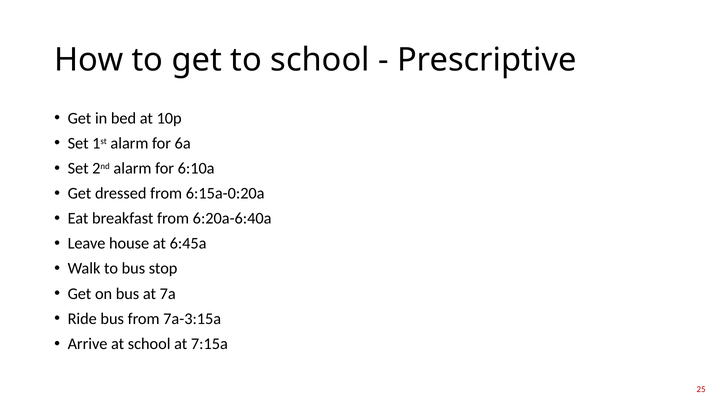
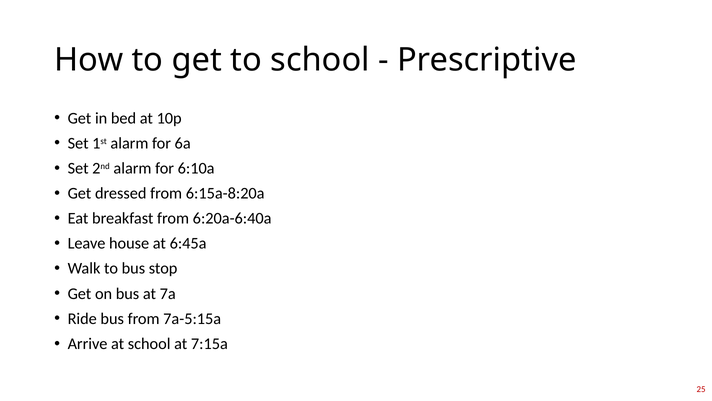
6:15a-0:20a: 6:15a-0:20a -> 6:15a-8:20a
7a-3:15a: 7a-3:15a -> 7a-5:15a
